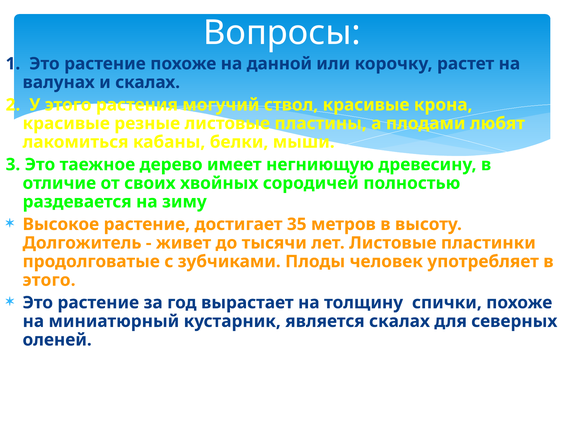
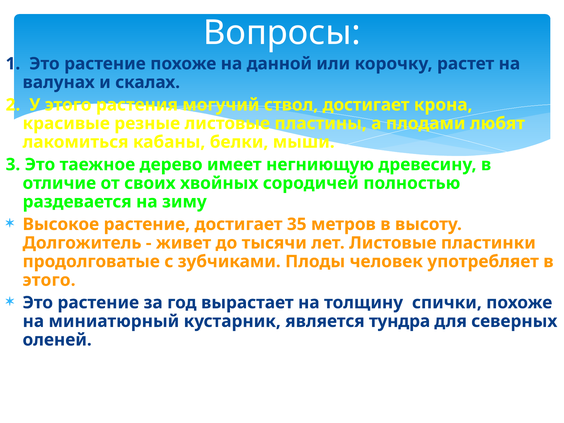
ствол красивые: красивые -> достигает
является скалах: скалах -> тундра
